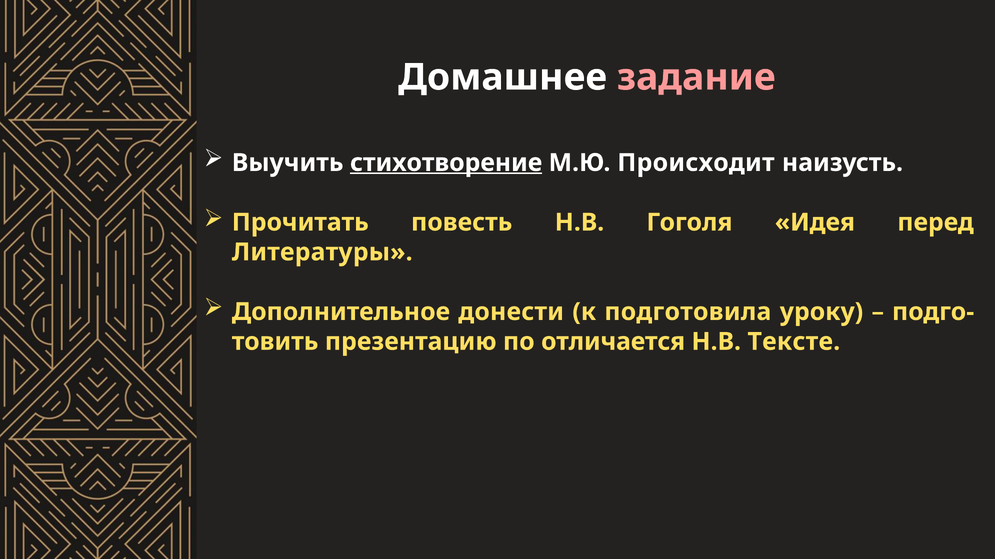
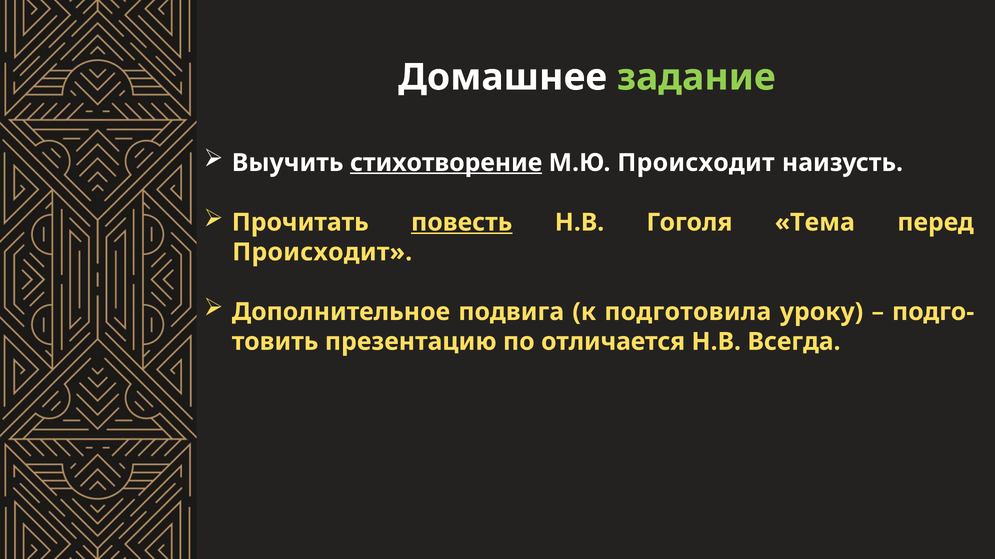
задание colour: pink -> light green
повесть underline: none -> present
Идея: Идея -> Тема
Литературы at (322, 252): Литературы -> Происходит
донести: донести -> подвига
Тексте: Тексте -> Всегда
